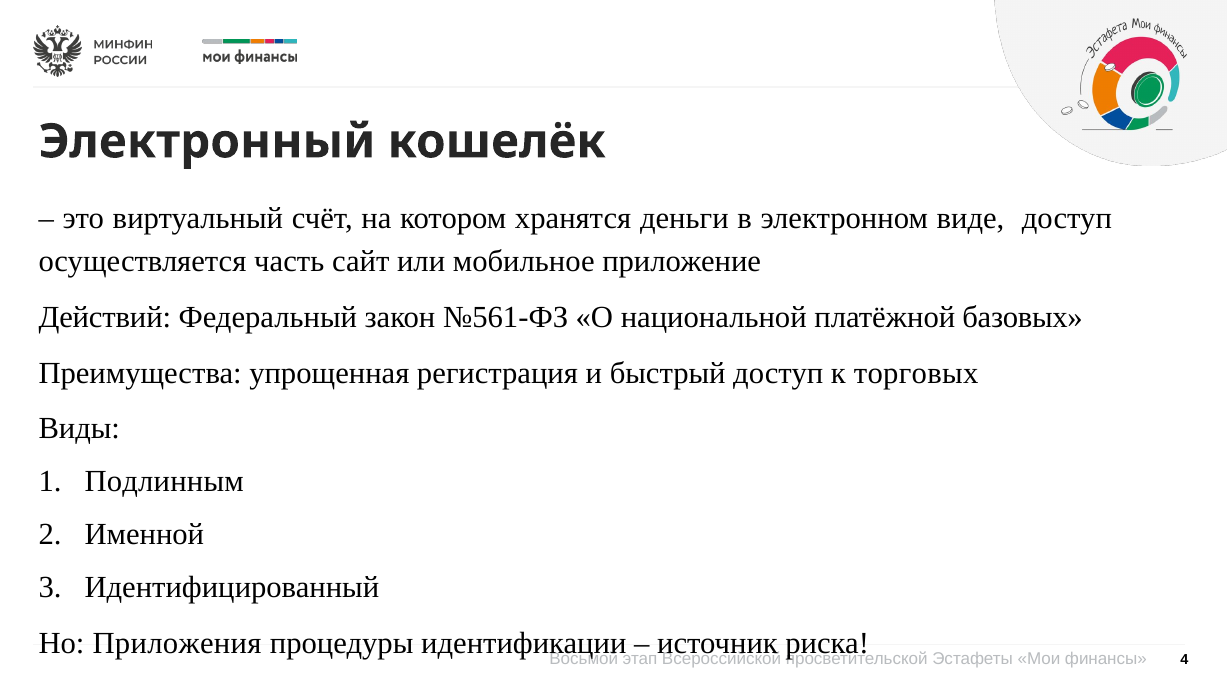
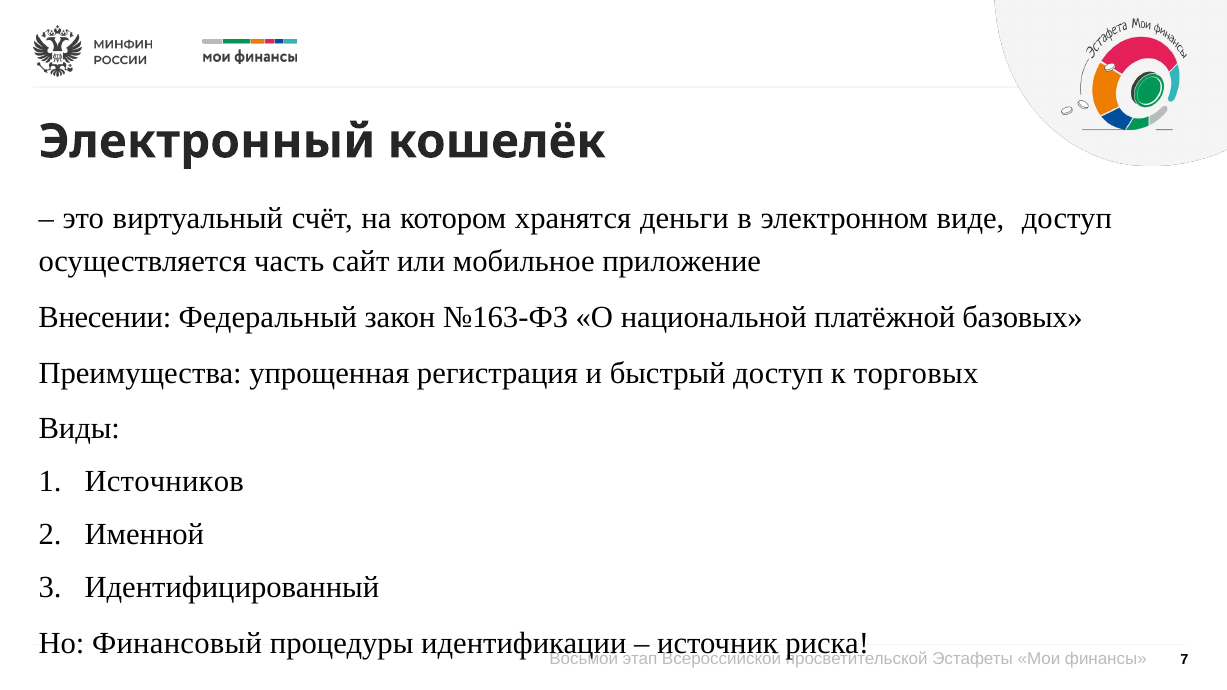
Действий: Действий -> Внесении
№561-ФЗ: №561-ФЗ -> №163-ФЗ
Подлинным: Подлинным -> Источников
Приложения: Приложения -> Финансовый
4: 4 -> 7
